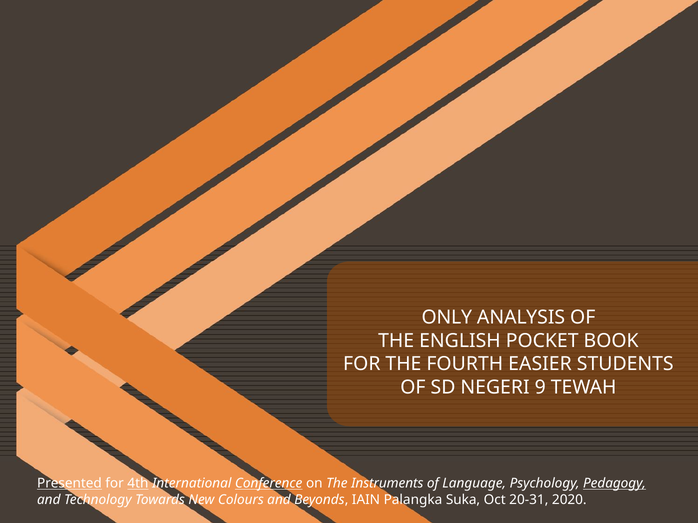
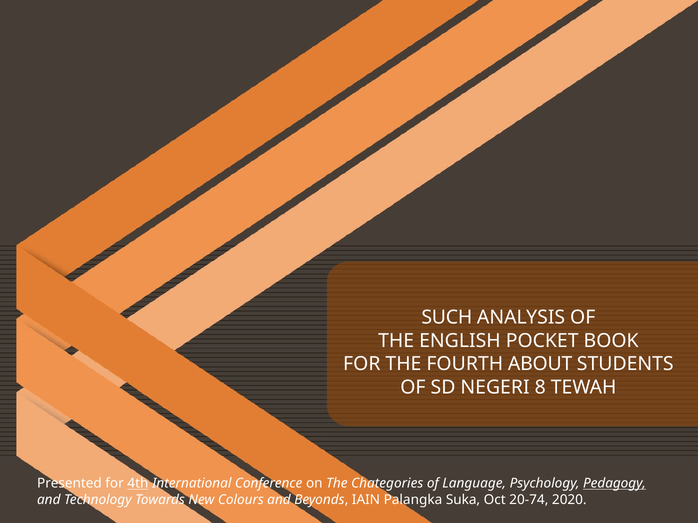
ONLY: ONLY -> SUCH
EASIER: EASIER -> ABOUT
9: 9 -> 8
Presented underline: present -> none
Conference underline: present -> none
Instruments: Instruments -> Chategories
20-31: 20-31 -> 20-74
